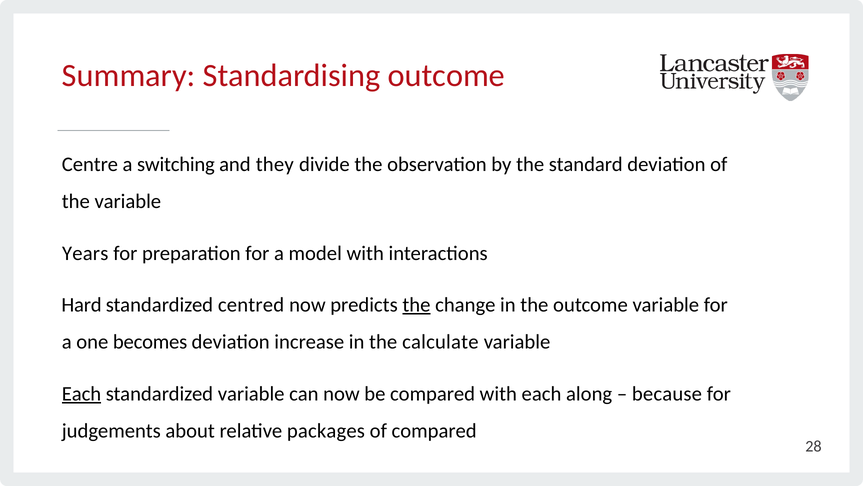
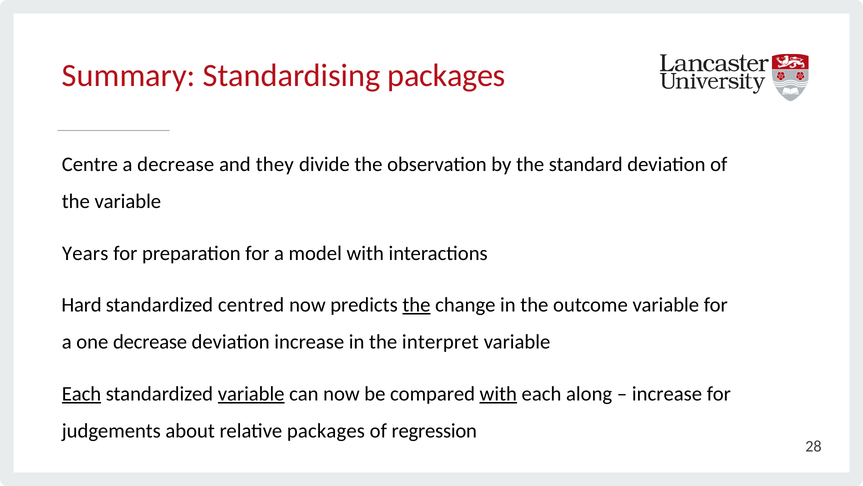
Standardising outcome: outcome -> packages
a switching: switching -> decrease
one becomes: becomes -> decrease
calculate: calculate -> interpret
variable at (251, 393) underline: none -> present
with at (498, 393) underline: none -> present
because at (667, 393): because -> increase
of compared: compared -> regression
